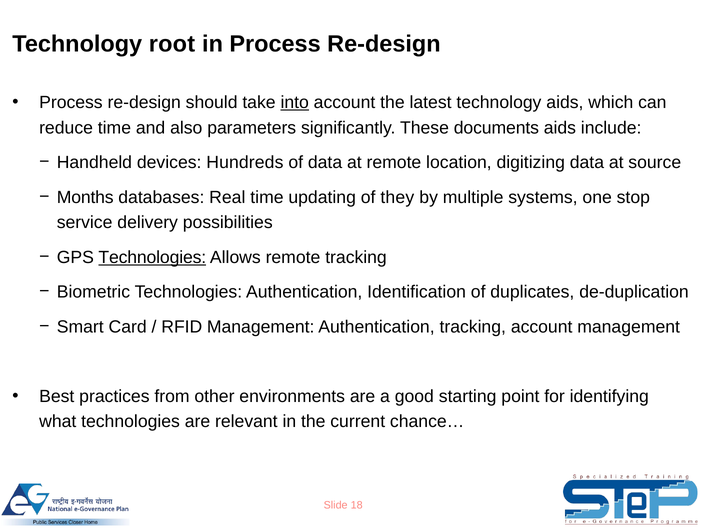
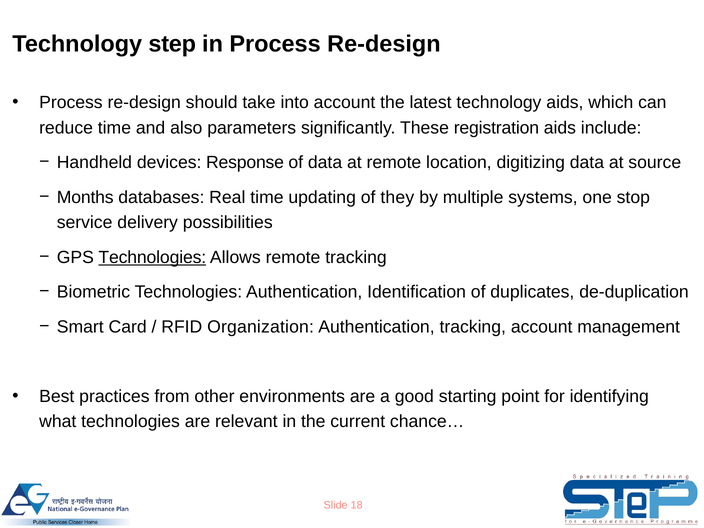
root: root -> step
into underline: present -> none
documents: documents -> registration
Hundreds: Hundreds -> Response
RFID Management: Management -> Organization
